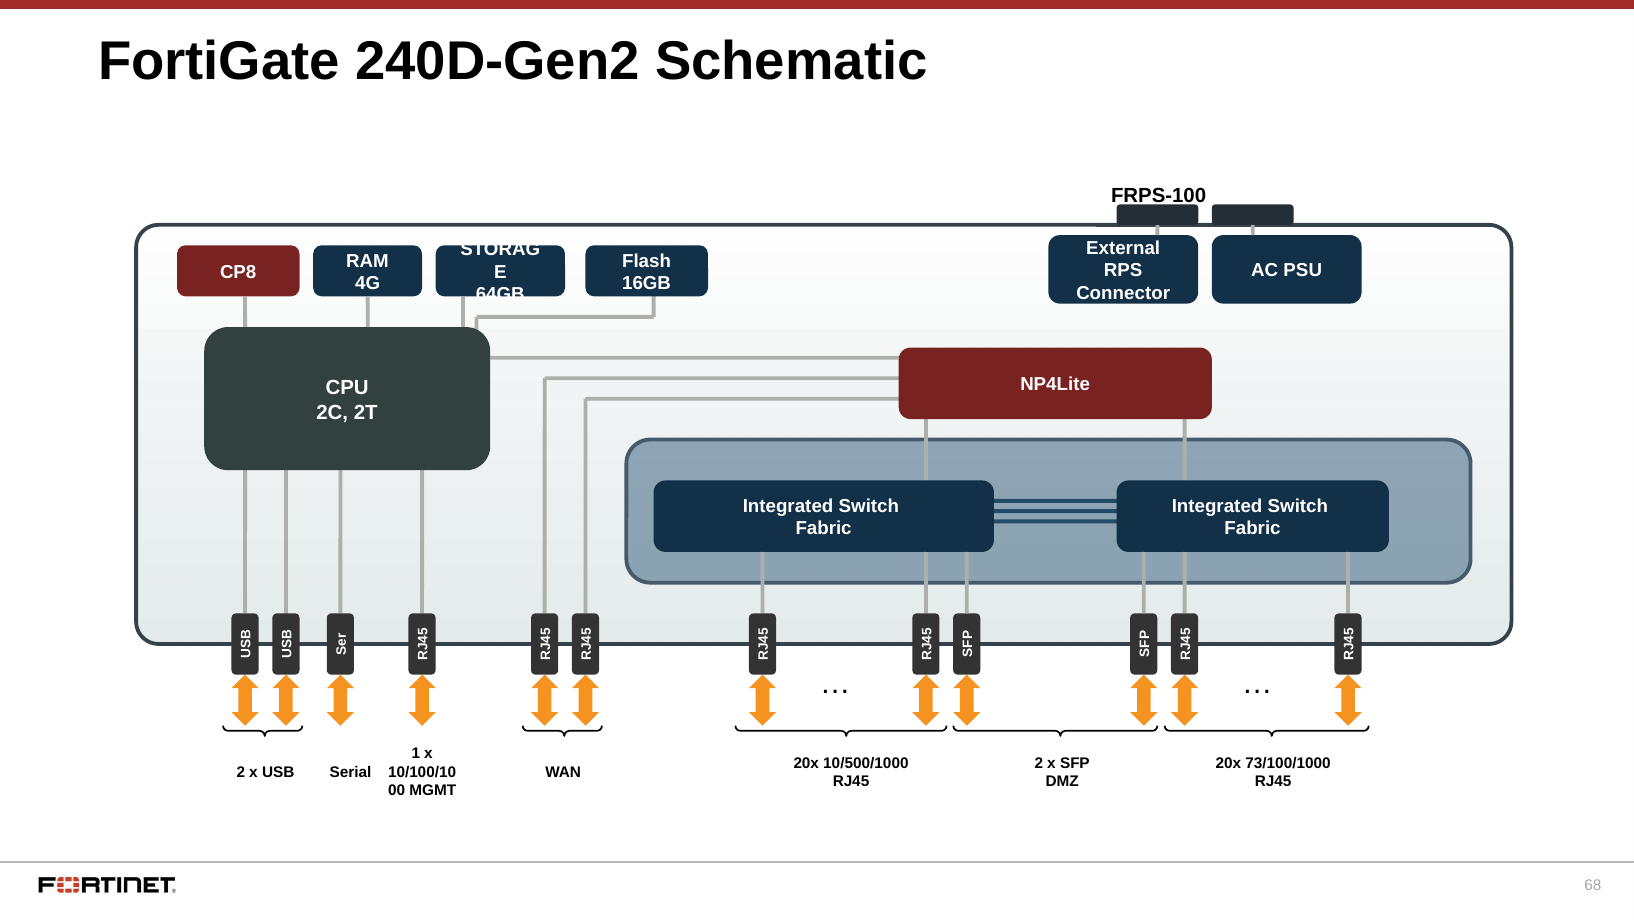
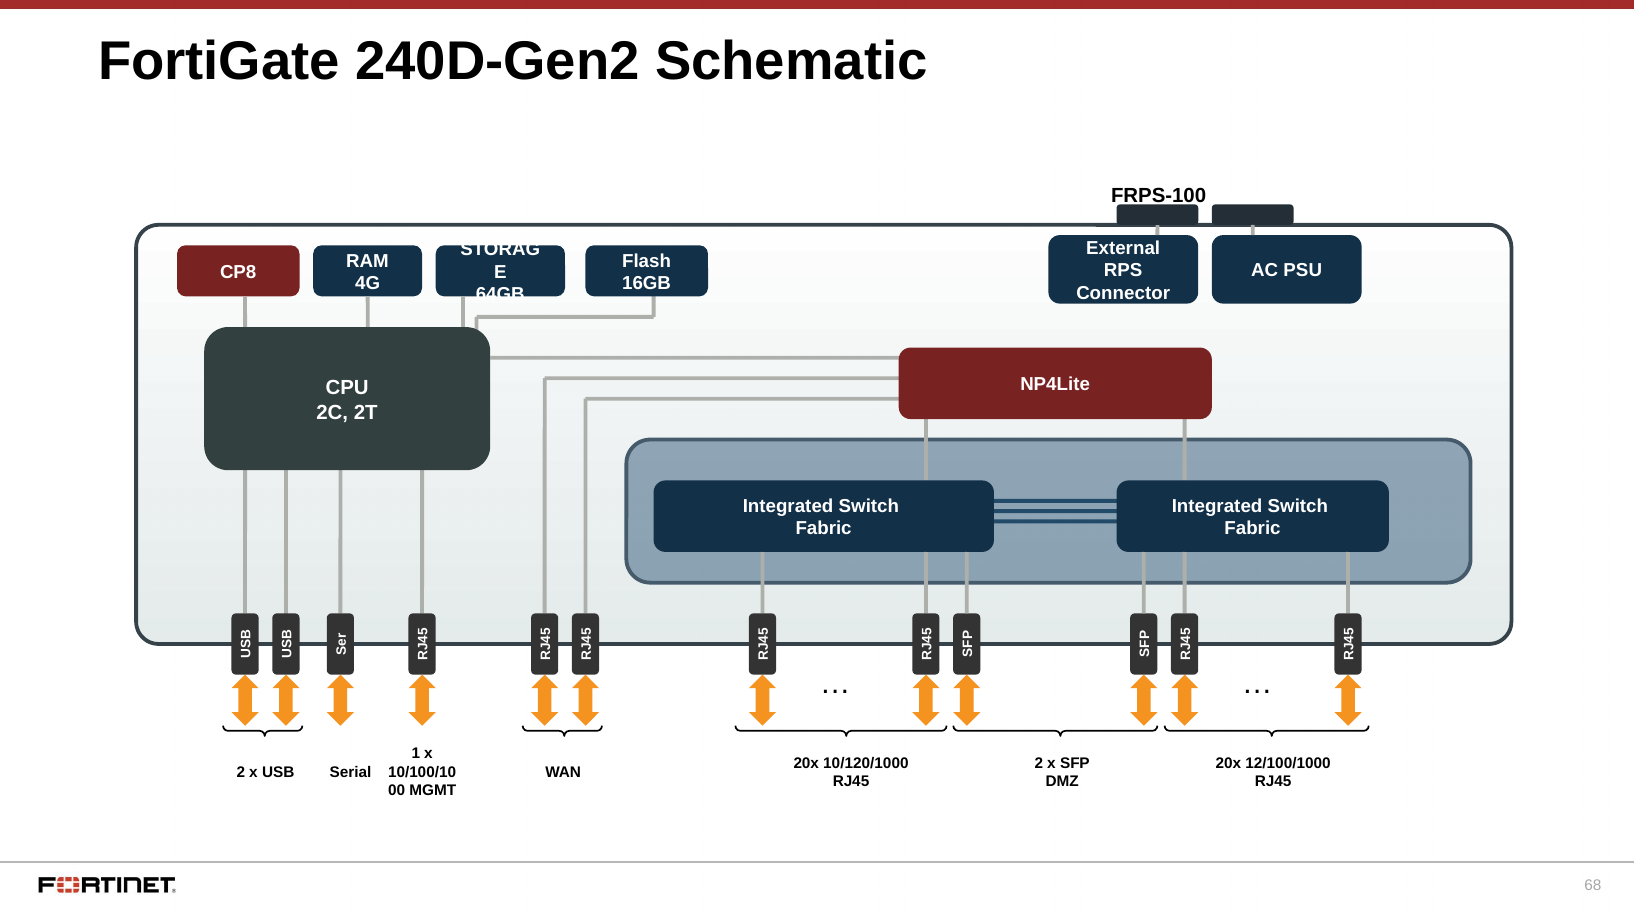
10/500/1000: 10/500/1000 -> 10/120/1000
73/100/1000: 73/100/1000 -> 12/100/1000
